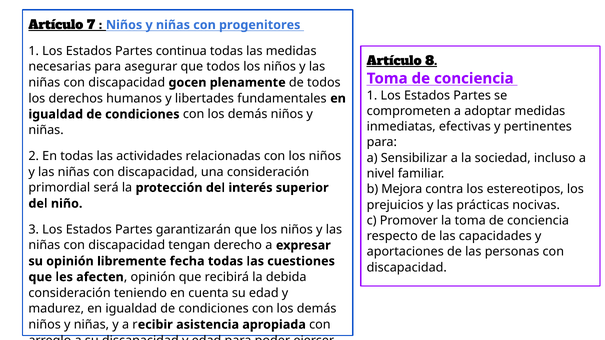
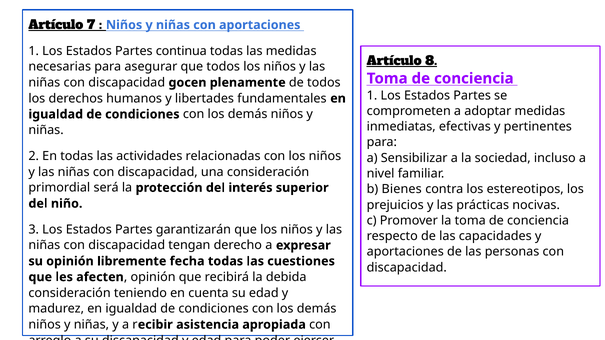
con progenitores: progenitores -> aportaciones
Mejora: Mejora -> Bienes
